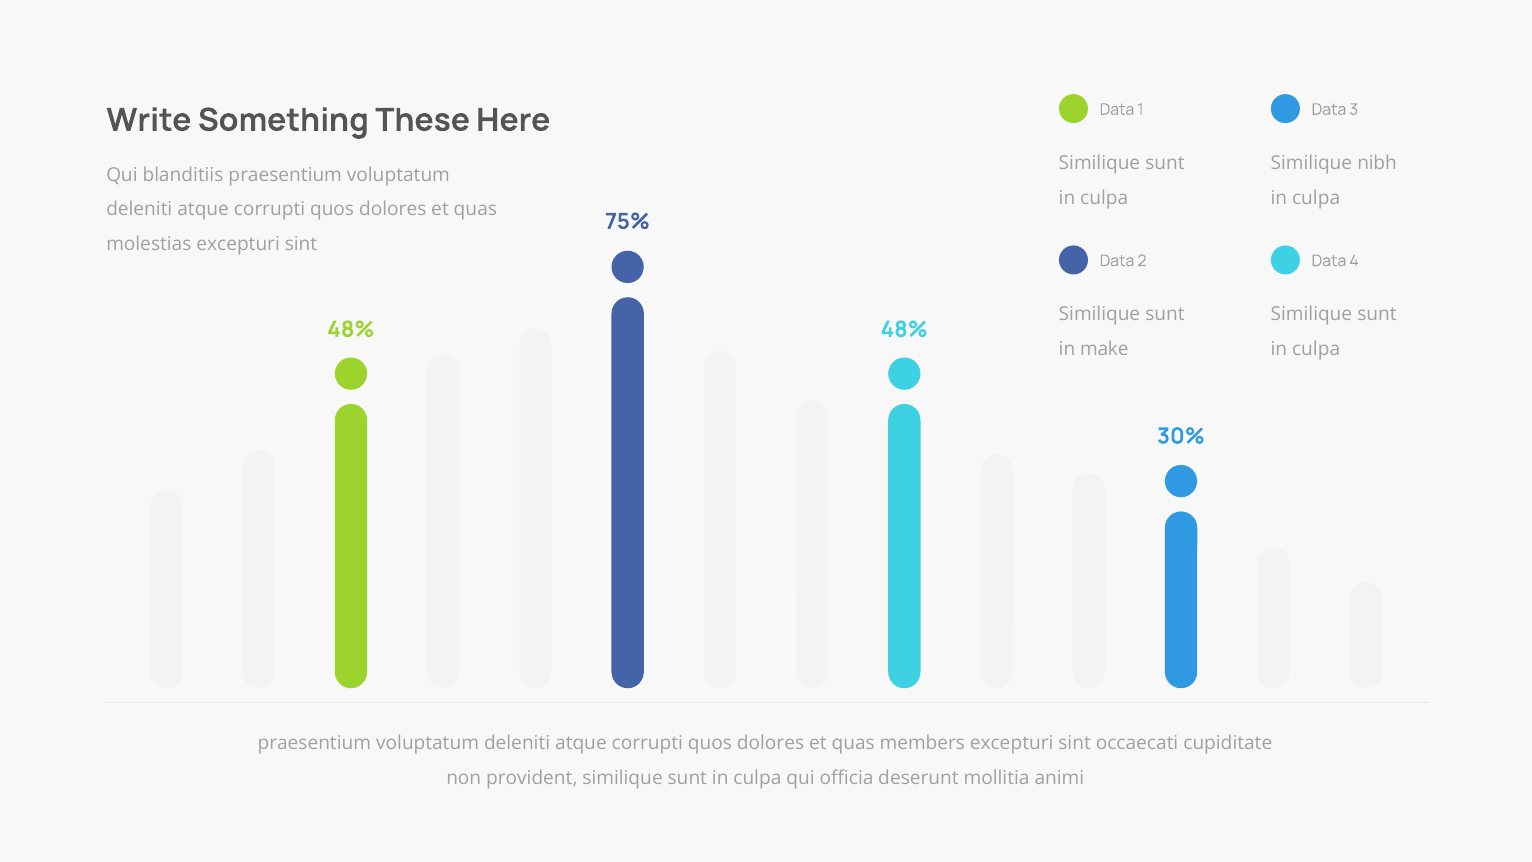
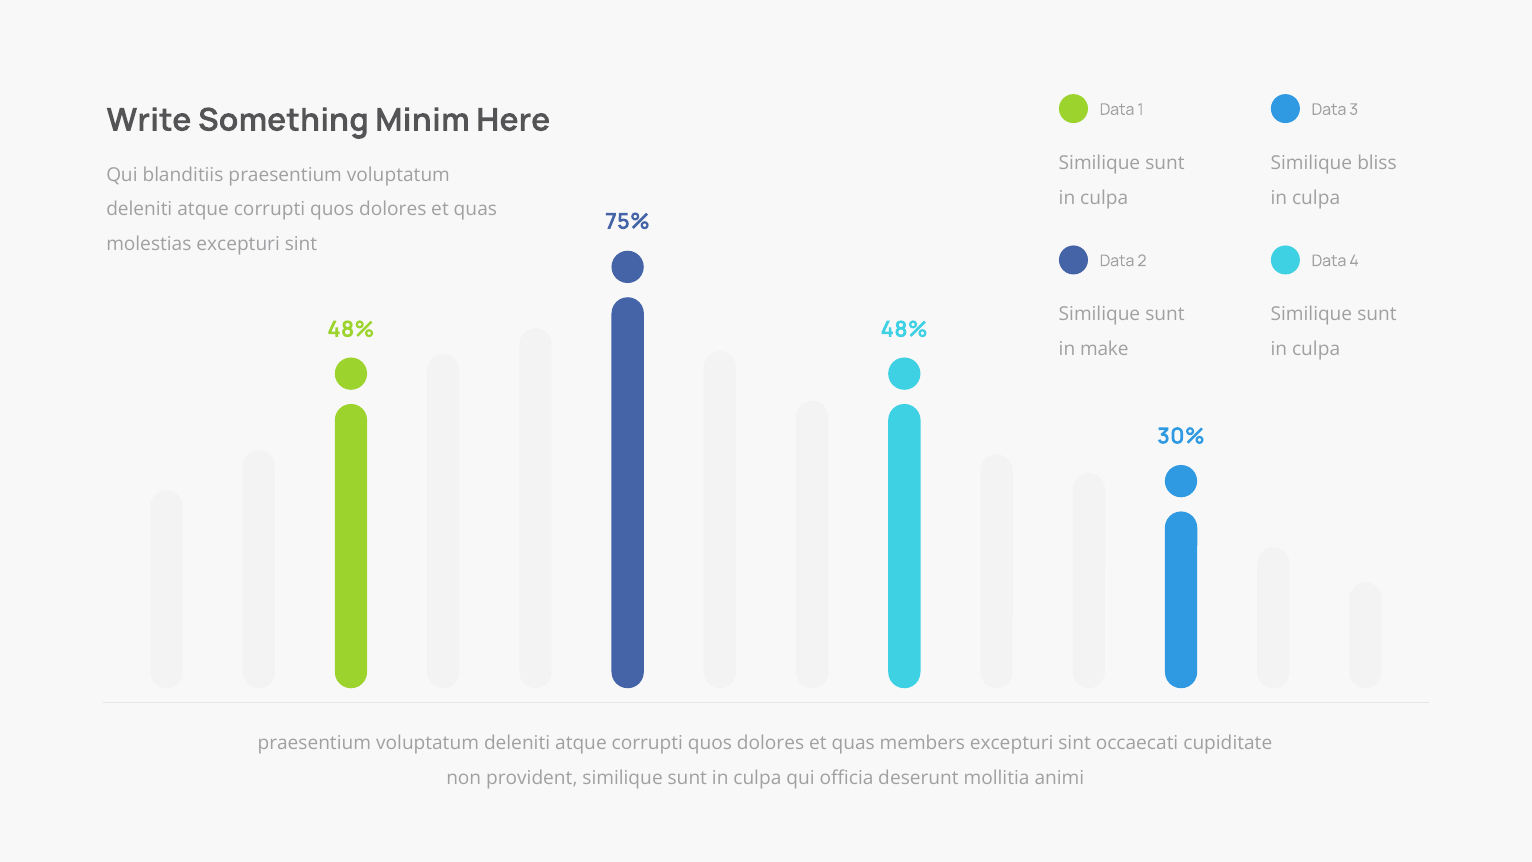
These: These -> Minim
nibh: nibh -> bliss
